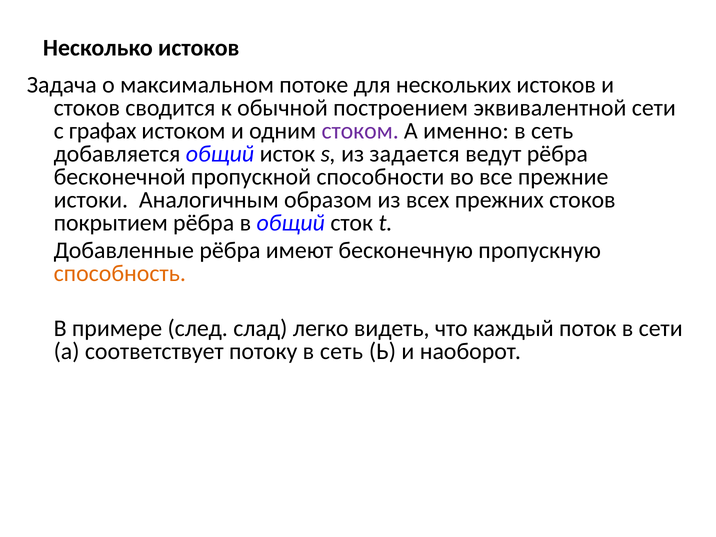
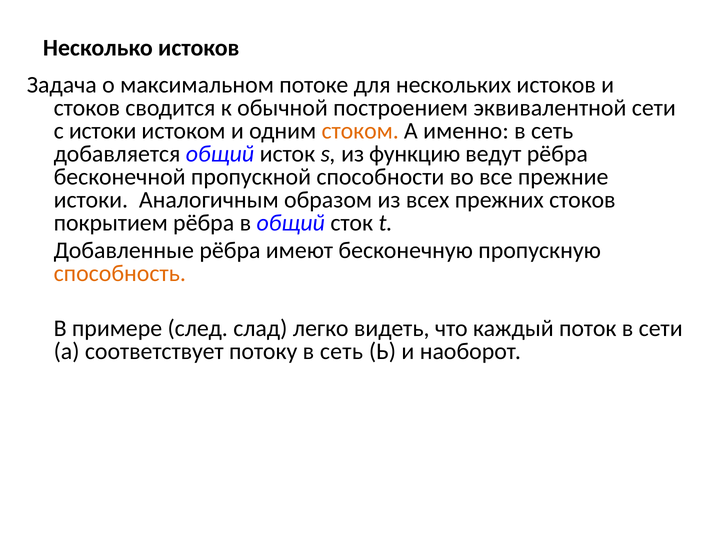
с графах: графах -> истоки
стоком colour: purple -> orange
задается: задается -> функцию
